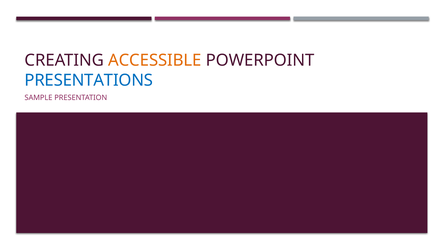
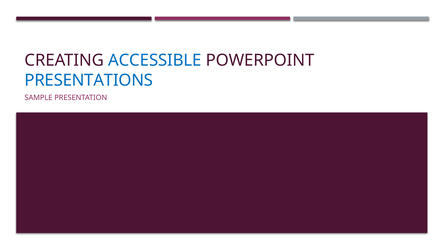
ACCESSIBLE colour: orange -> blue
